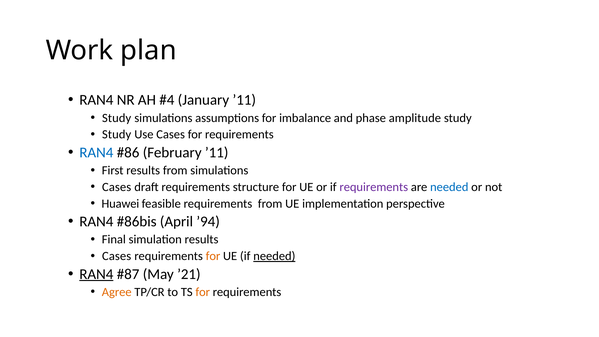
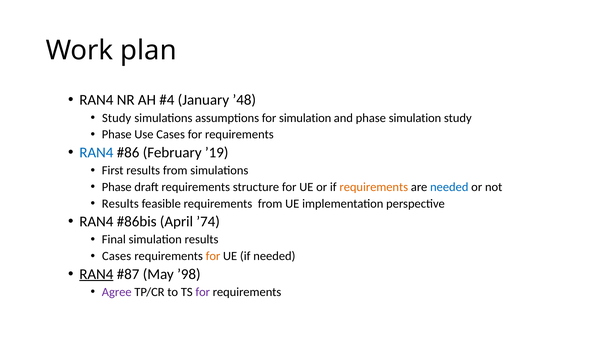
January ’11: ’11 -> ’48
for imbalance: imbalance -> simulation
phase amplitude: amplitude -> simulation
Study at (117, 135): Study -> Phase
February ’11: ’11 -> ’19
Cases at (117, 187): Cases -> Phase
requirements at (374, 187) colour: purple -> orange
Huawei at (120, 204): Huawei -> Results
’94: ’94 -> ’74
needed at (274, 256) underline: present -> none
’21: ’21 -> ’98
Agree colour: orange -> purple
for at (203, 292) colour: orange -> purple
